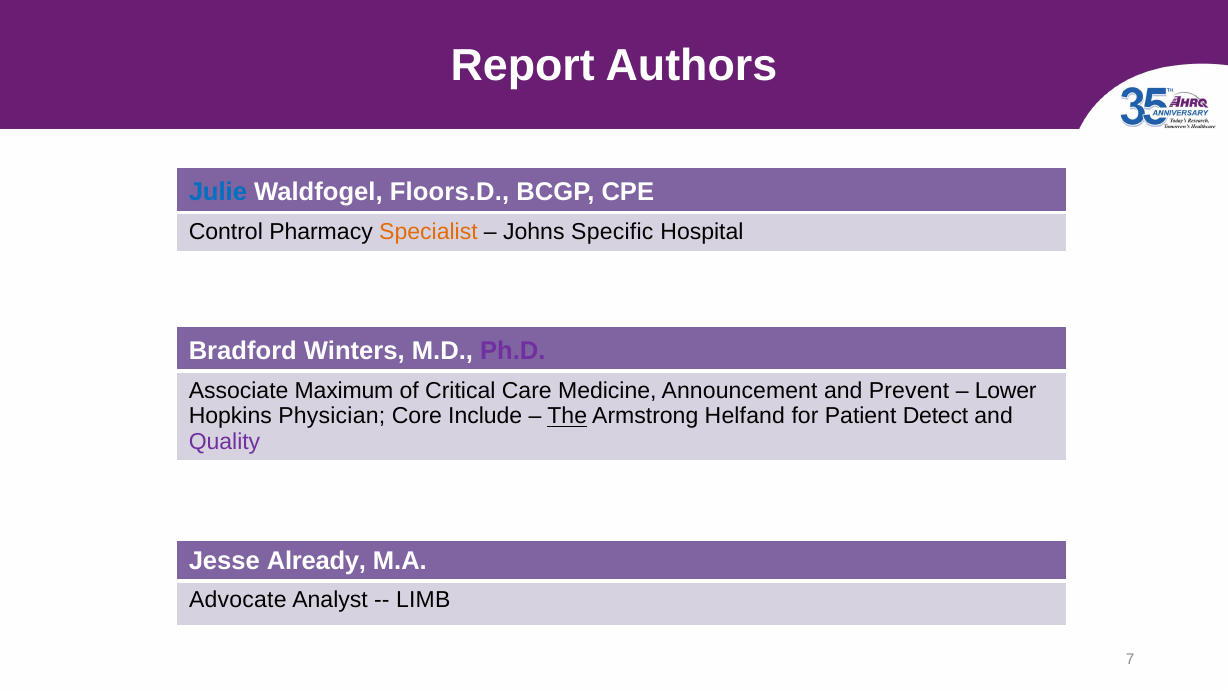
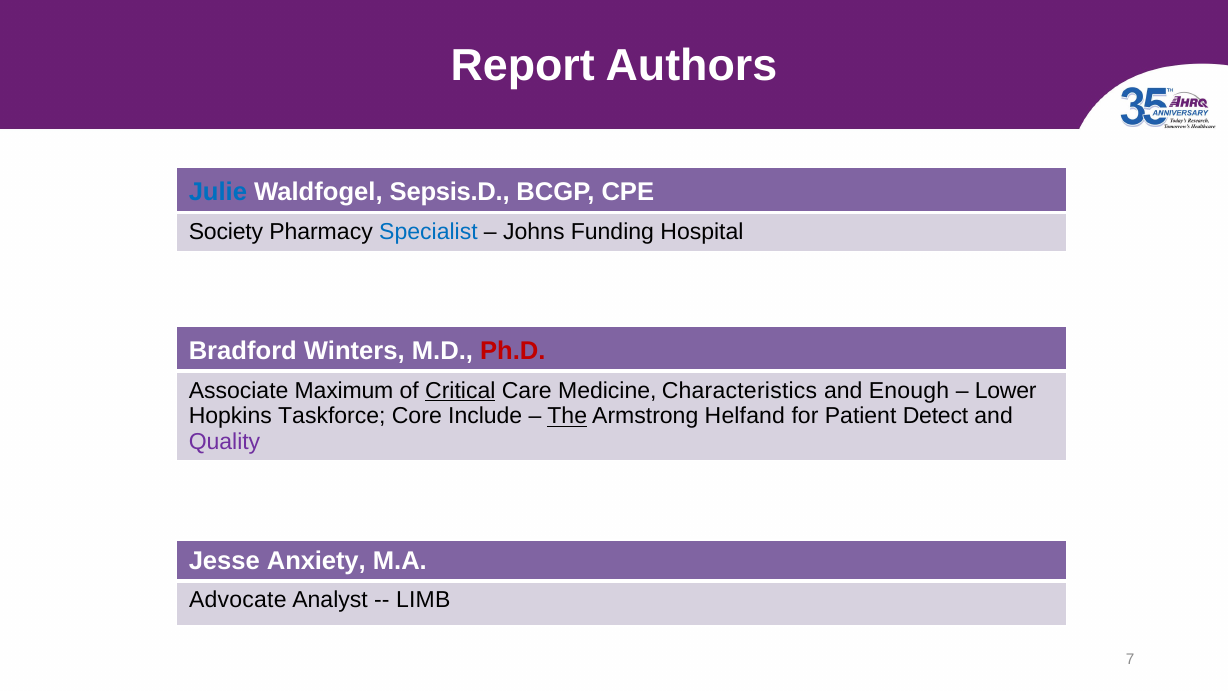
Floors.D: Floors.D -> Sepsis.D
Control: Control -> Society
Specialist colour: orange -> blue
Specific: Specific -> Funding
Ph.D colour: purple -> red
Critical underline: none -> present
Announcement: Announcement -> Characteristics
Prevent: Prevent -> Enough
Physician: Physician -> Taskforce
Already: Already -> Anxiety
